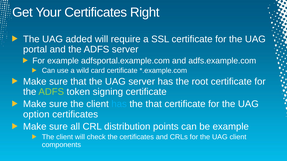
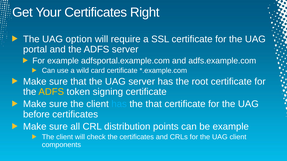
added: added -> option
ADFS at (51, 92) colour: light green -> yellow
option: option -> before
